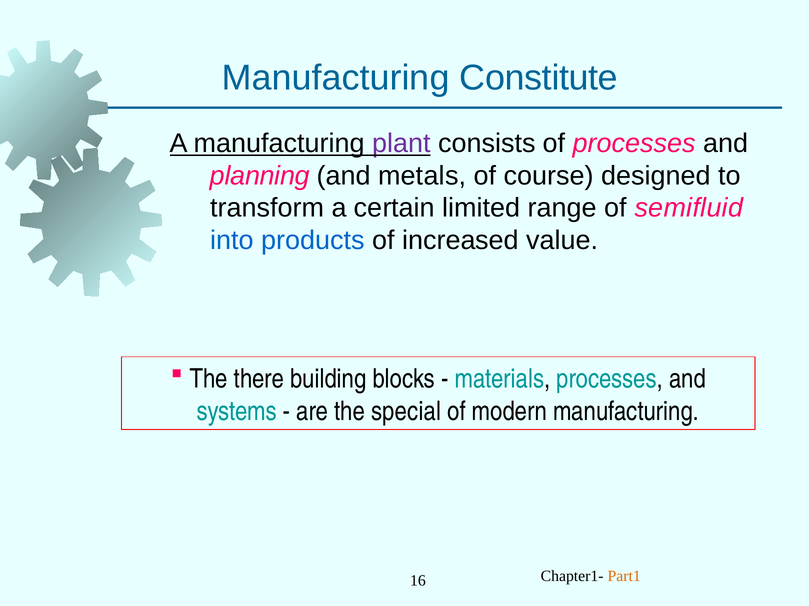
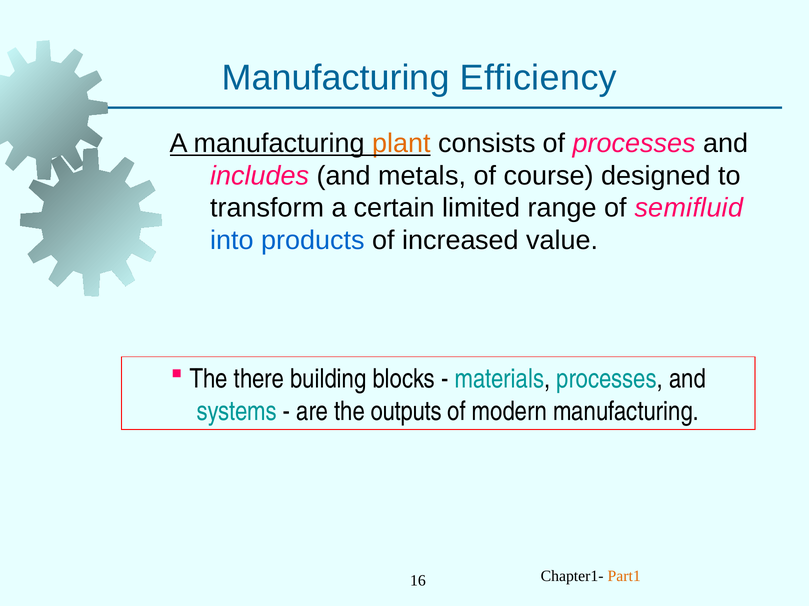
Constitute: Constitute -> Efficiency
plant colour: purple -> orange
planning: planning -> includes
special: special -> outputs
